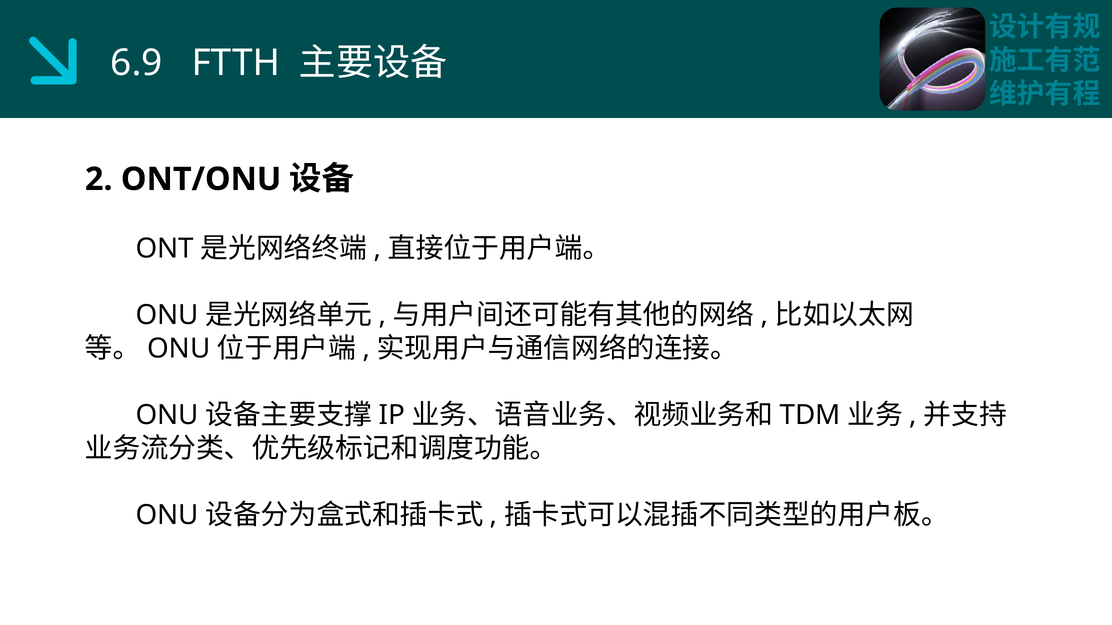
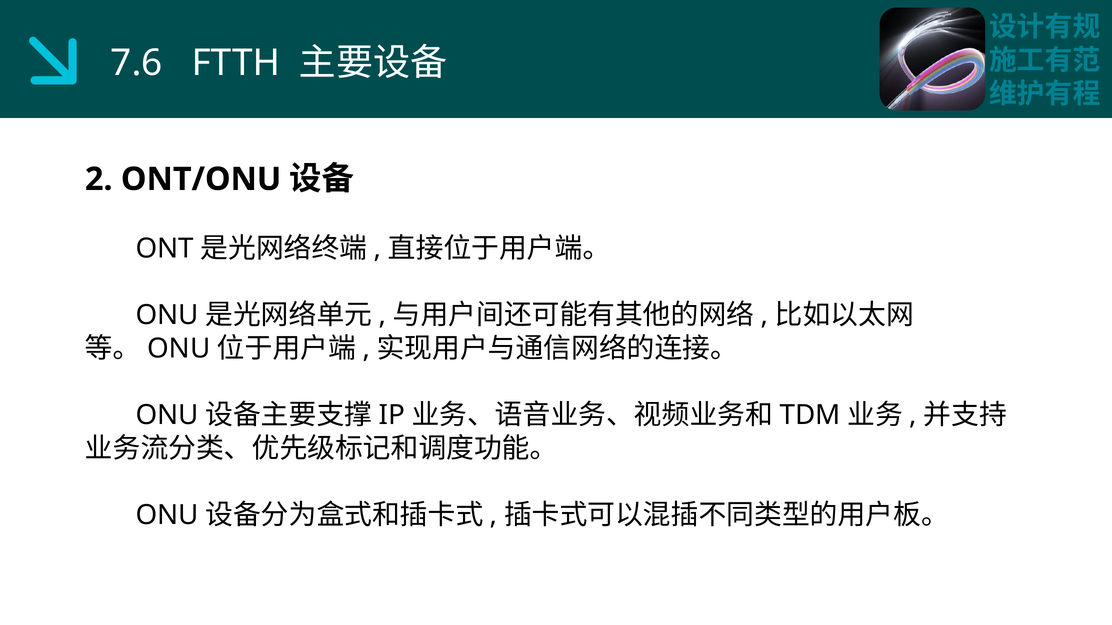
6.9: 6.9 -> 7.6
